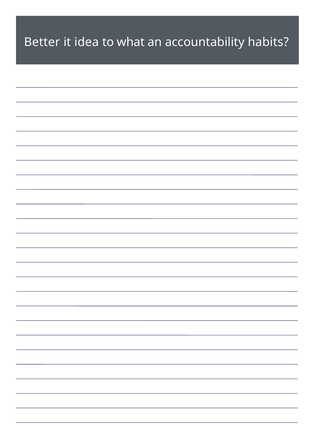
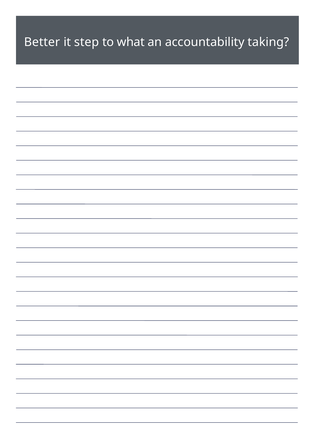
idea: idea -> step
habits: habits -> taking
